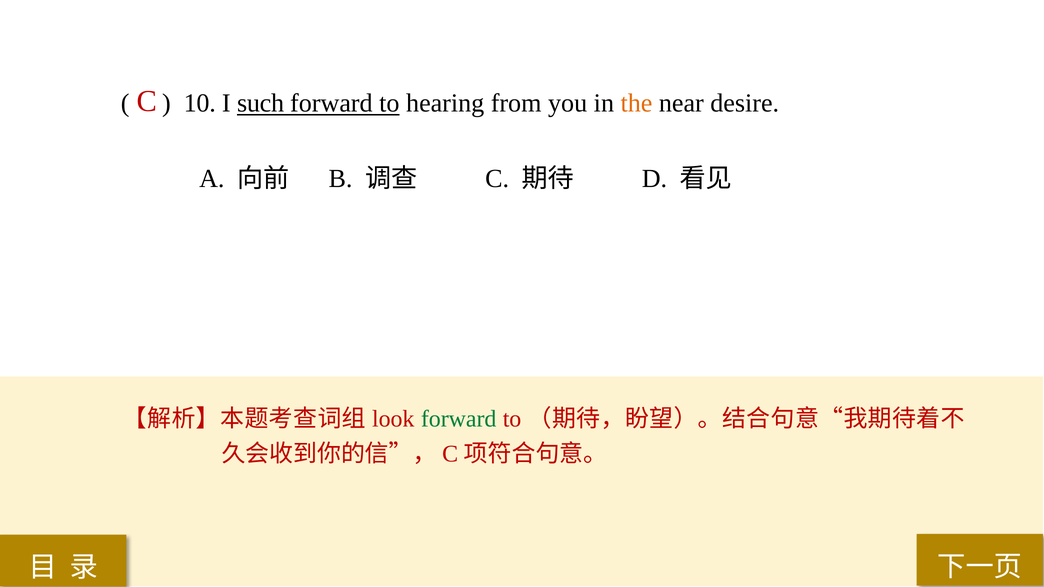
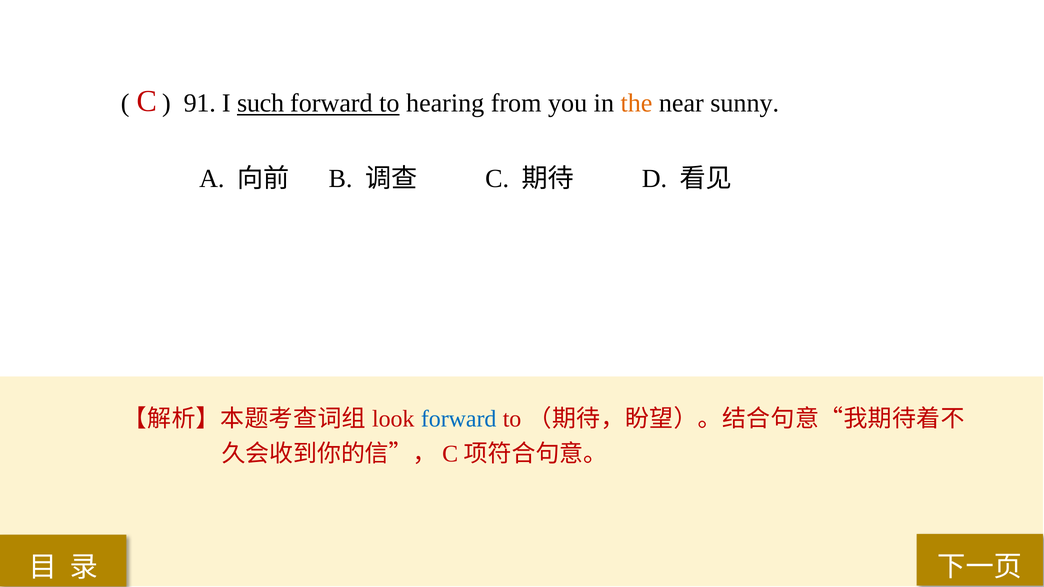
10: 10 -> 91
desire: desire -> sunny
forward at (459, 419) colour: green -> blue
